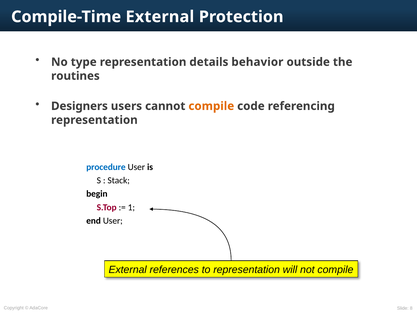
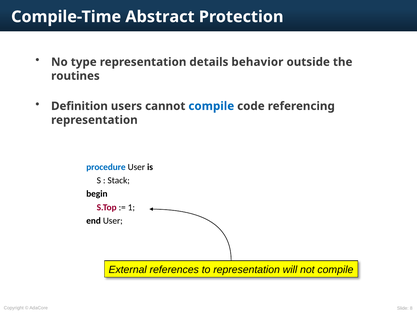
Compile-Time External: External -> Abstract
Designers: Designers -> Definition
compile at (211, 106) colour: orange -> blue
